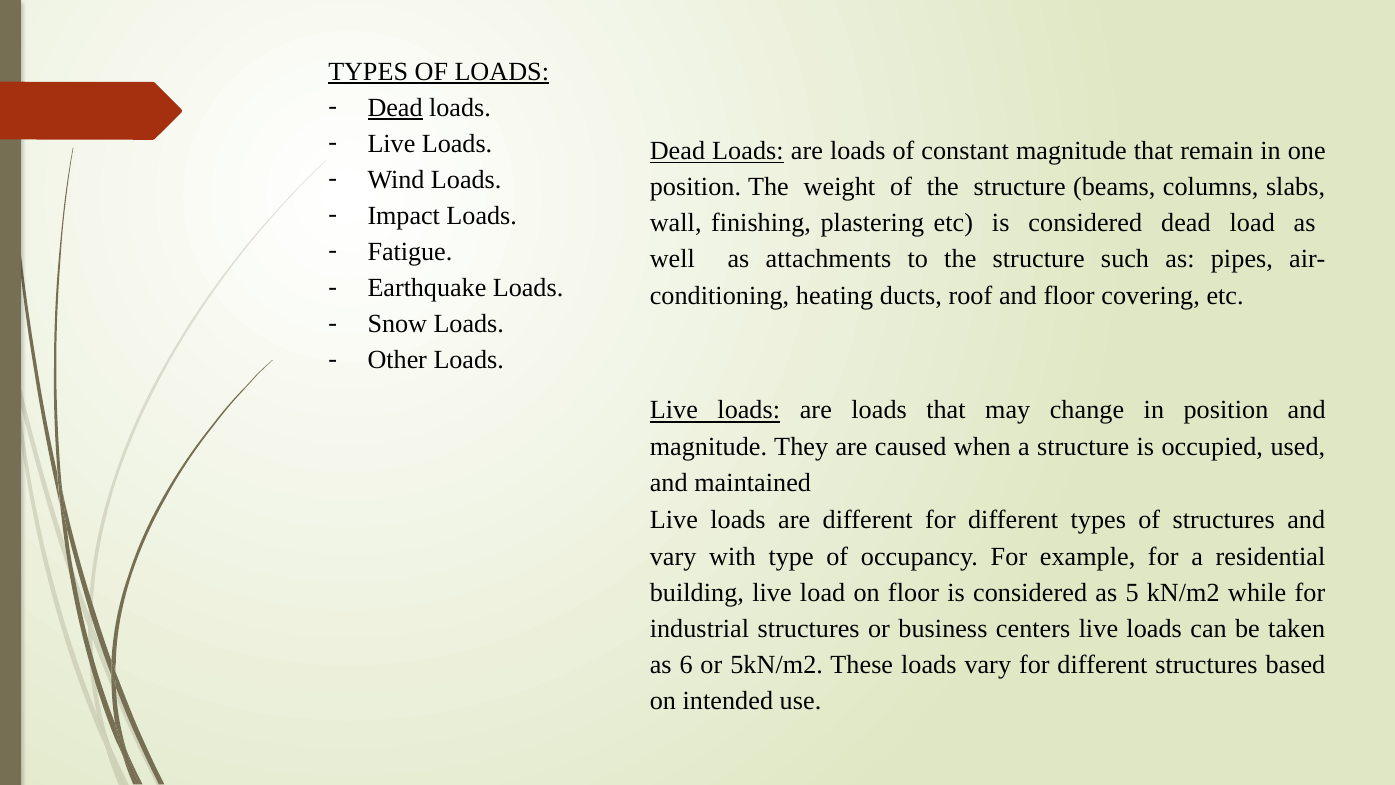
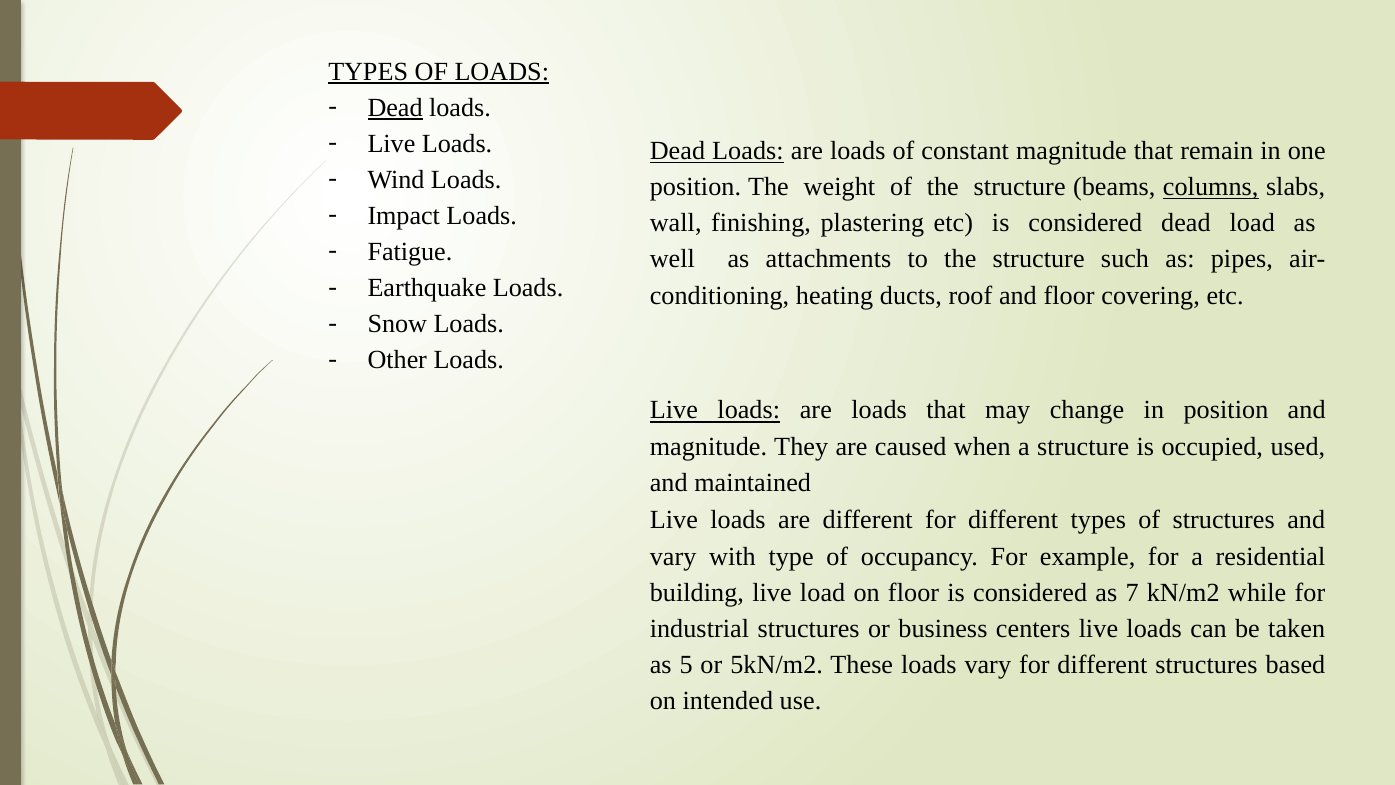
columns underline: none -> present
5: 5 -> 7
6: 6 -> 5
